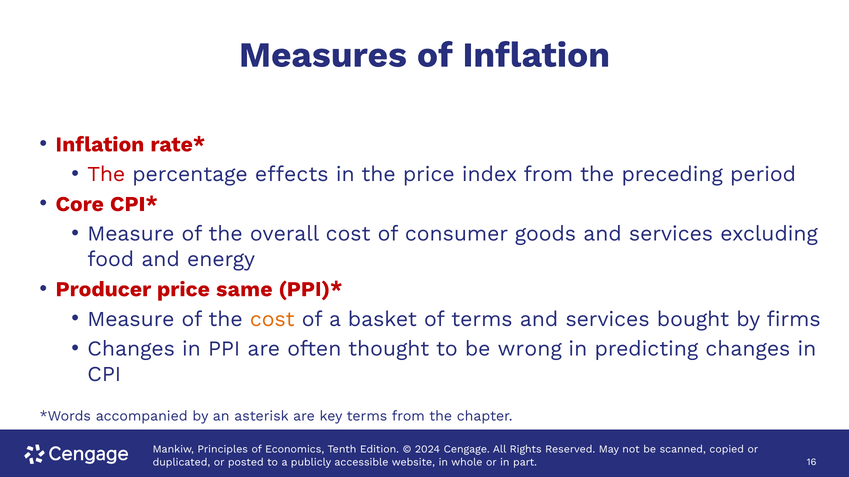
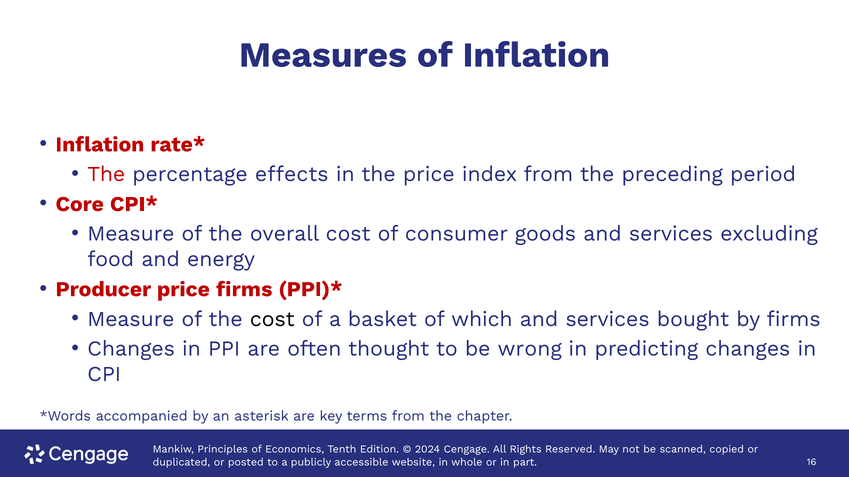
price same: same -> firms
cost at (272, 319) colour: orange -> black
of terms: terms -> which
